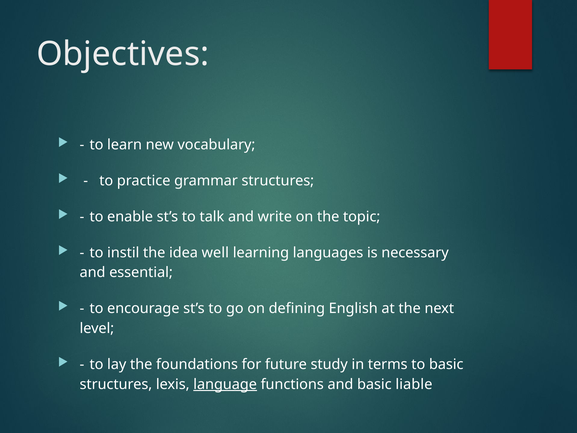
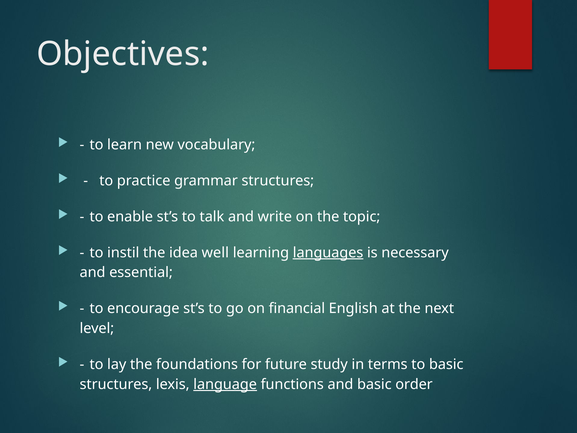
languages underline: none -> present
defining: defining -> financial
liable: liable -> order
